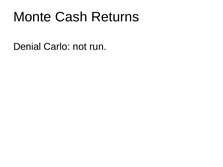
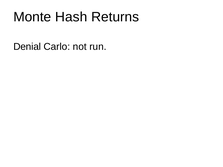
Cash: Cash -> Hash
